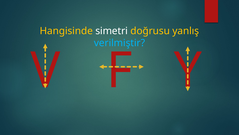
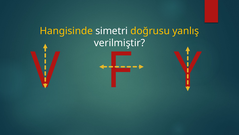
verilmiştir colour: light blue -> white
